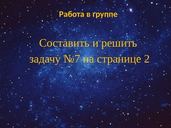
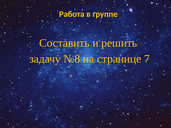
№7: №7 -> №8
2: 2 -> 7
